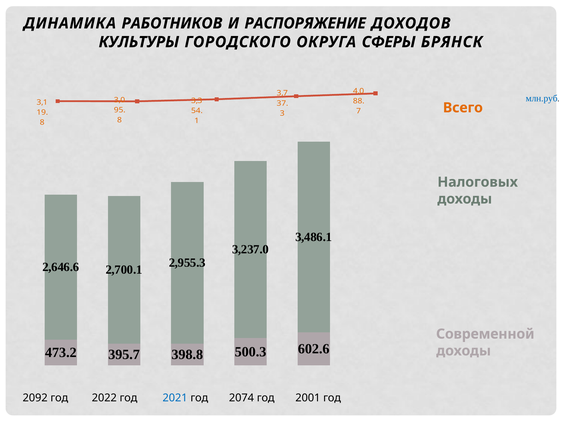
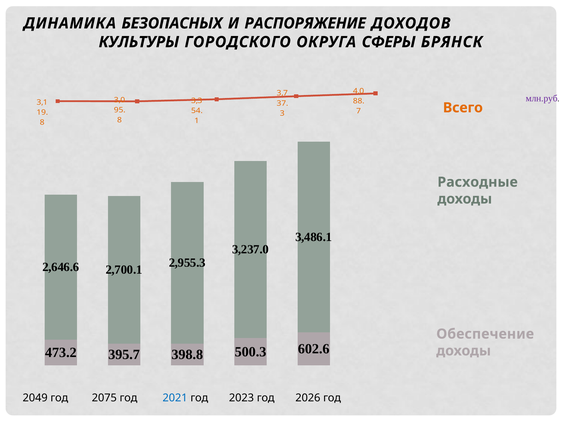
РАБОТНИКОВ: РАБОТНИКОВ -> БЕЗОПАСНЫХ
млн.руб colour: blue -> purple
Налоговых: Налоговых -> Расходные
Современной: Современной -> Обеспечение
2092: 2092 -> 2049
2022: 2022 -> 2075
2074: 2074 -> 2023
2001: 2001 -> 2026
